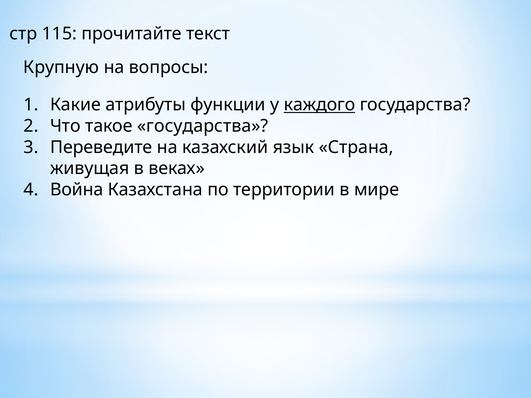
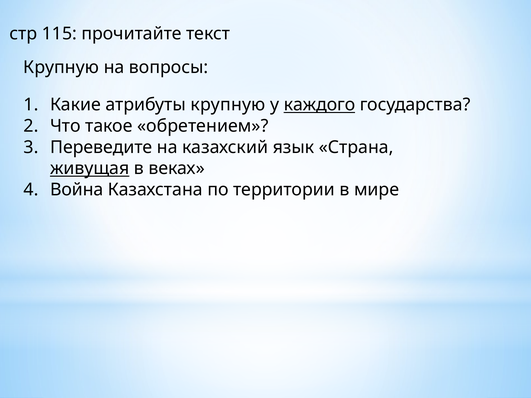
атрибуты функции: функции -> крупную
такое государства: государства -> обретением
живущая underline: none -> present
